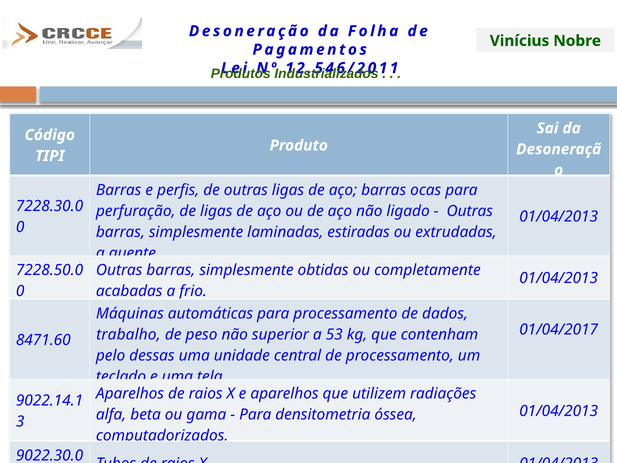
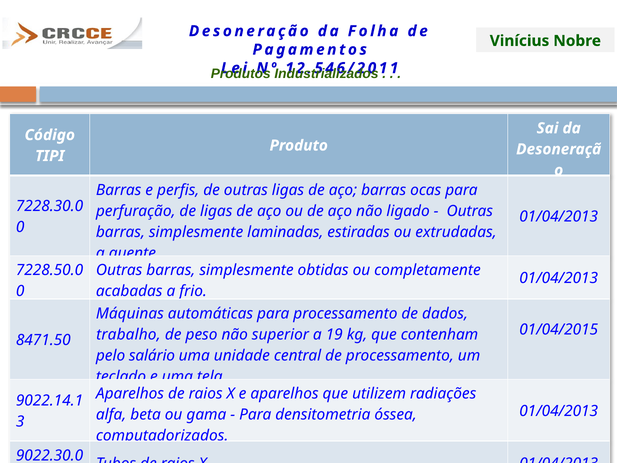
01/04/2017: 01/04/2017 -> 01/04/2015
53: 53 -> 19
8471.60: 8471.60 -> 8471.50
dessas: dessas -> salário
